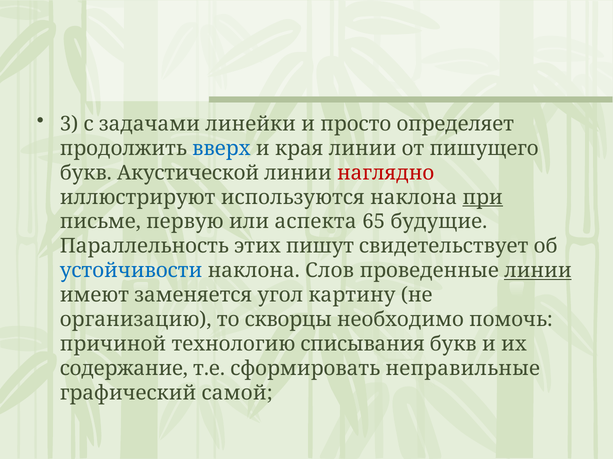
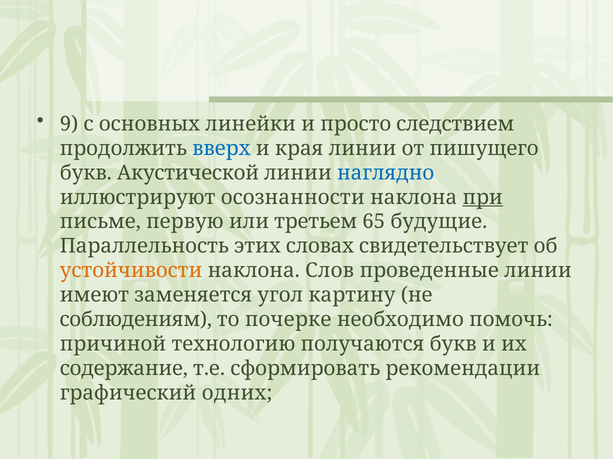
3: 3 -> 9
задачами: задачами -> основных
определяет: определяет -> следствием
наглядно colour: red -> blue
используются: используются -> осознанности
аспекта: аспекта -> третьем
пишут: пишут -> словах
устойчивости colour: blue -> orange
линии at (538, 271) underline: present -> none
организацию: организацию -> соблюдениям
скворцы: скворцы -> почерке
списывания: списывания -> получаются
неправильные: неправильные -> рекомендации
самой: самой -> одних
